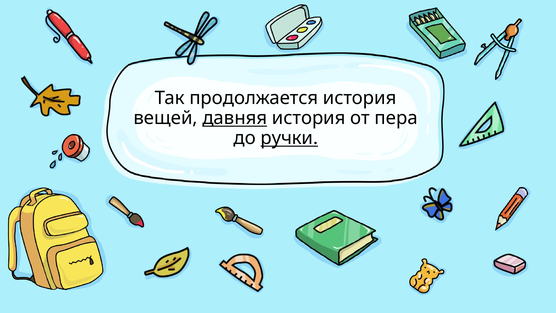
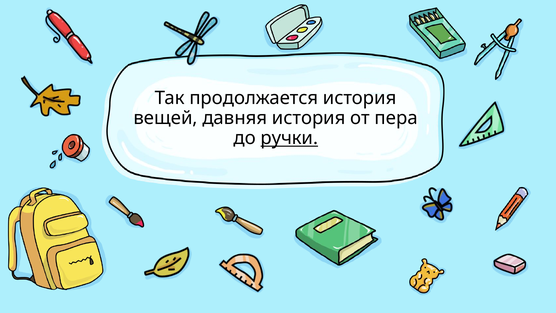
давняя underline: present -> none
